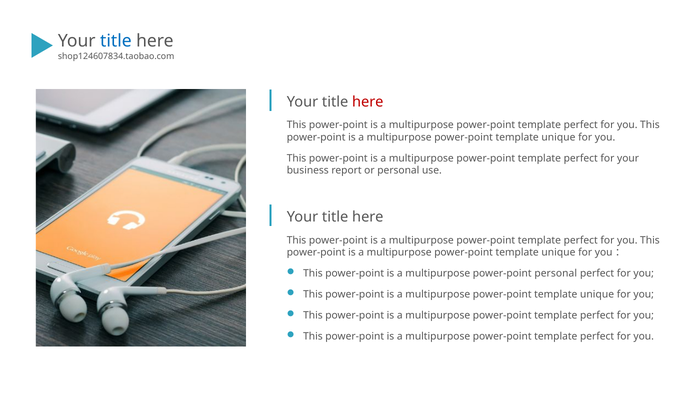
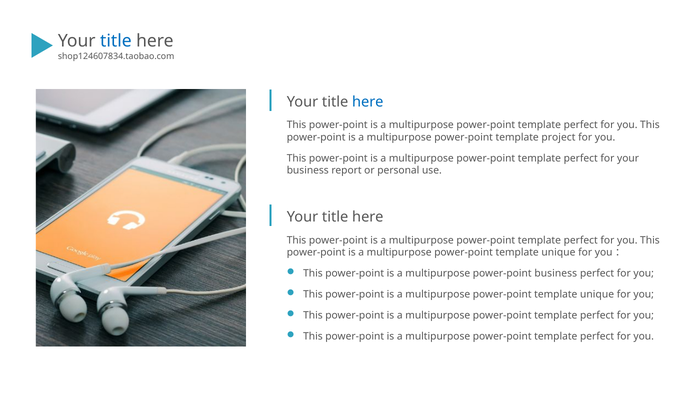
here at (368, 102) colour: red -> blue
unique at (558, 137): unique -> project
power-point personal: personal -> business
